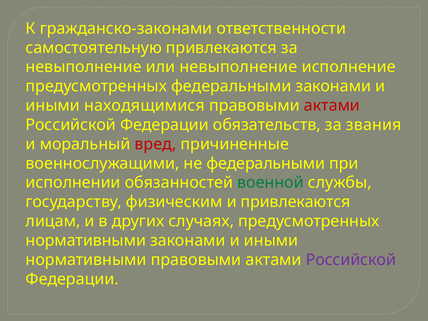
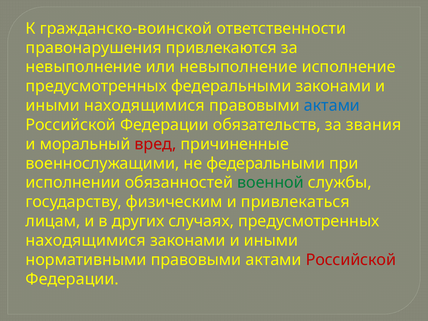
гражданско-законами: гражданско-законами -> гражданско-воинской
самостоятельную: самостоятельную -> правонарушения
актами at (332, 106) colour: red -> blue
и привлекаются: привлекаются -> привлекаться
нормативными at (86, 240): нормативными -> находящимися
Российской at (351, 260) colour: purple -> red
